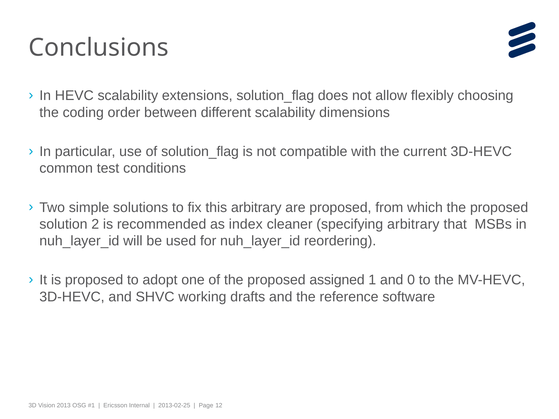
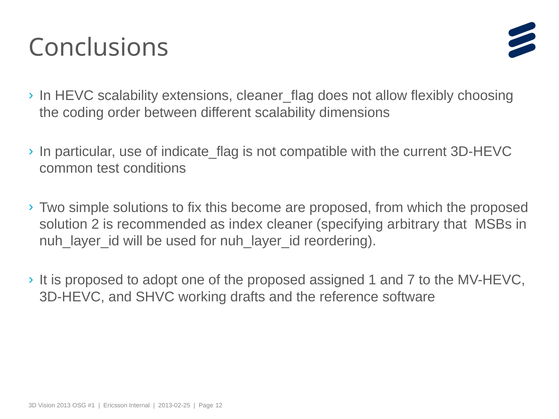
extensions solution_flag: solution_flag -> cleaner_flag
of solution_flag: solution_flag -> indicate_flag
this arbitrary: arbitrary -> become
0: 0 -> 7
